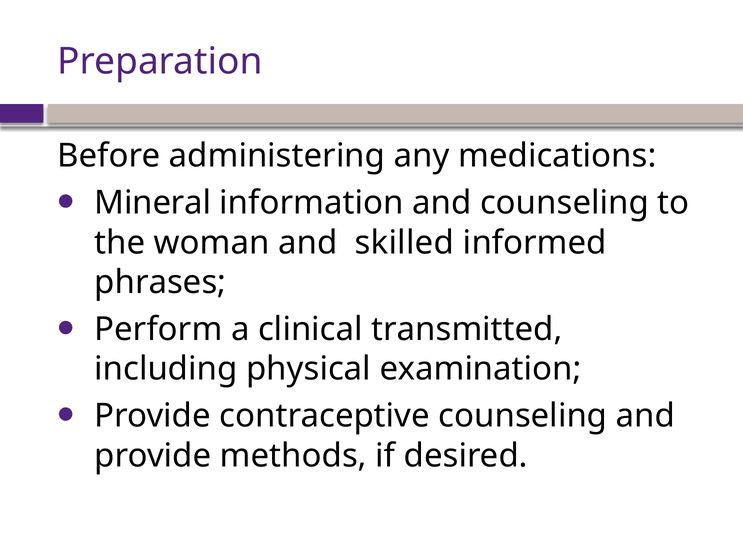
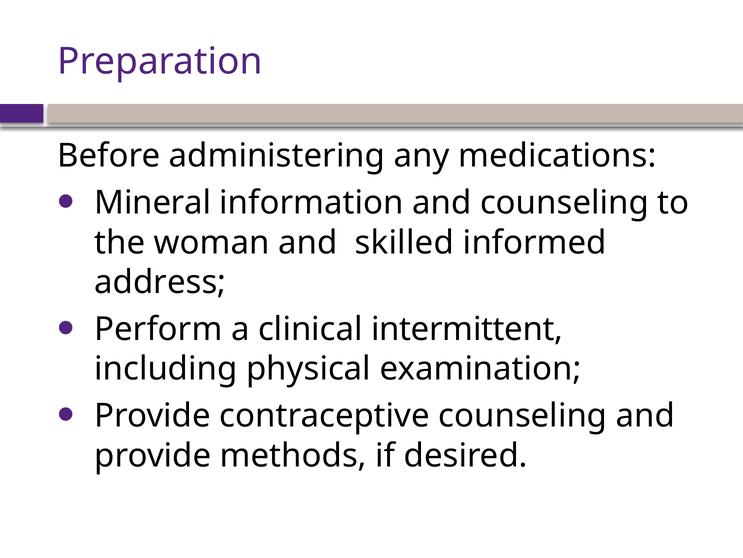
phrases: phrases -> address
transmitted: transmitted -> intermittent
